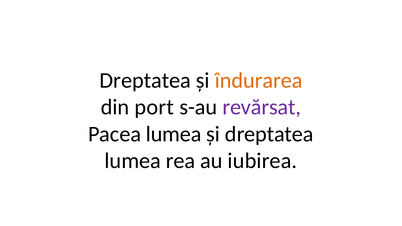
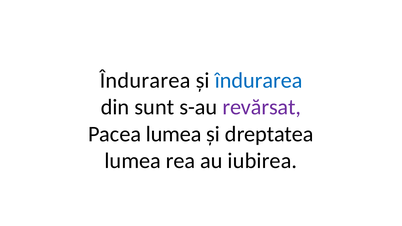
Dreptatea at (145, 80): Dreptatea -> Îndurarea
îndurarea at (259, 80) colour: orange -> blue
port: port -> sunt
